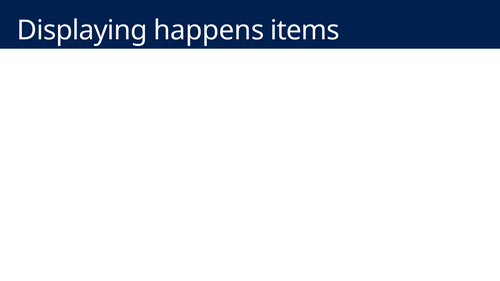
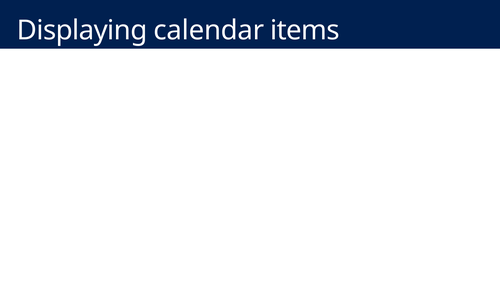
happens: happens -> calendar
